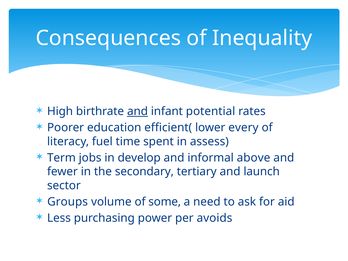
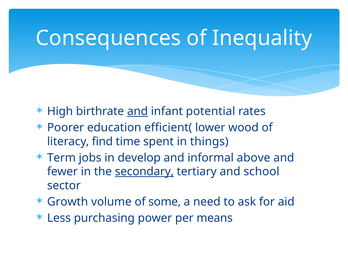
every: every -> wood
fuel: fuel -> find
assess: assess -> things
secondary underline: none -> present
launch: launch -> school
Groups: Groups -> Growth
avoids: avoids -> means
